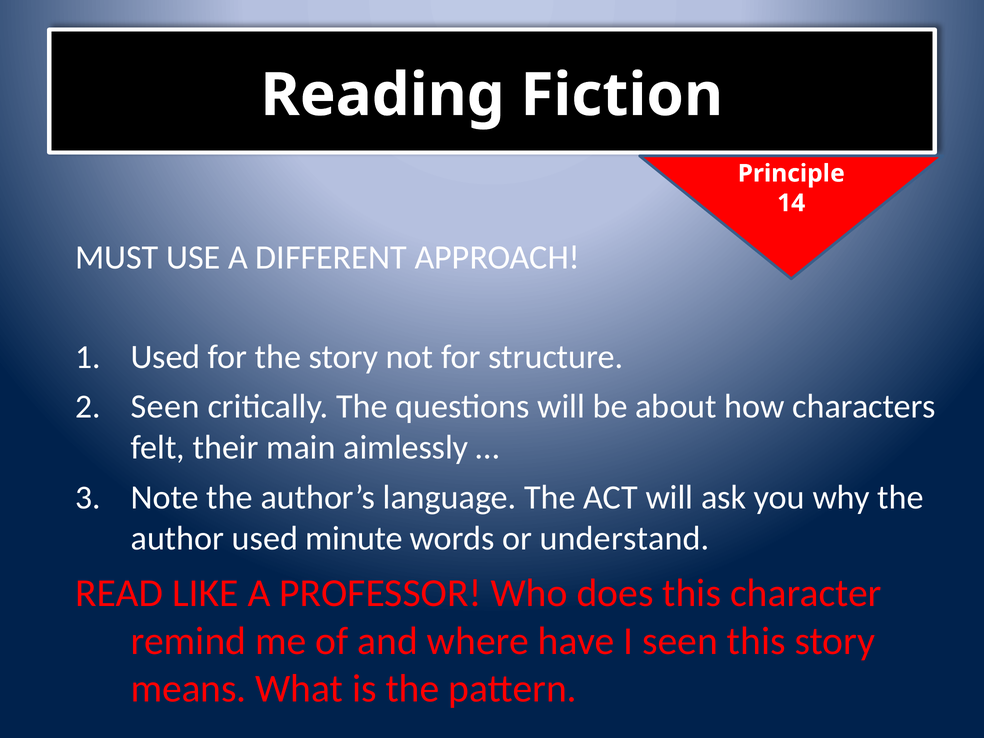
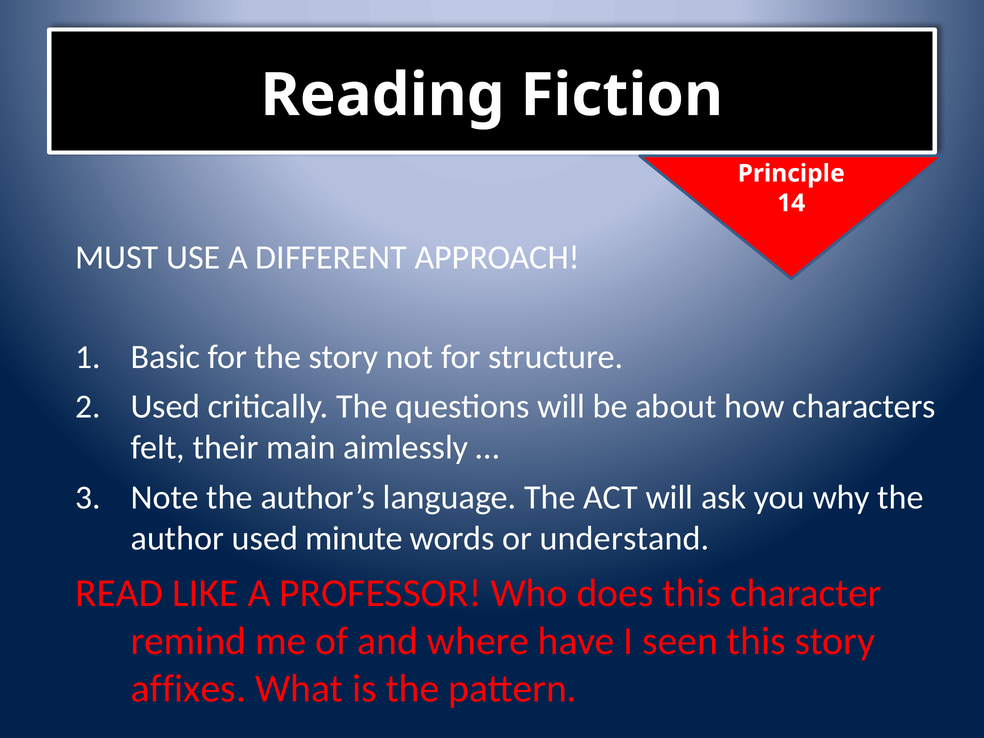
Used at (165, 357): Used -> Basic
Seen at (165, 407): Seen -> Used
means: means -> affixes
